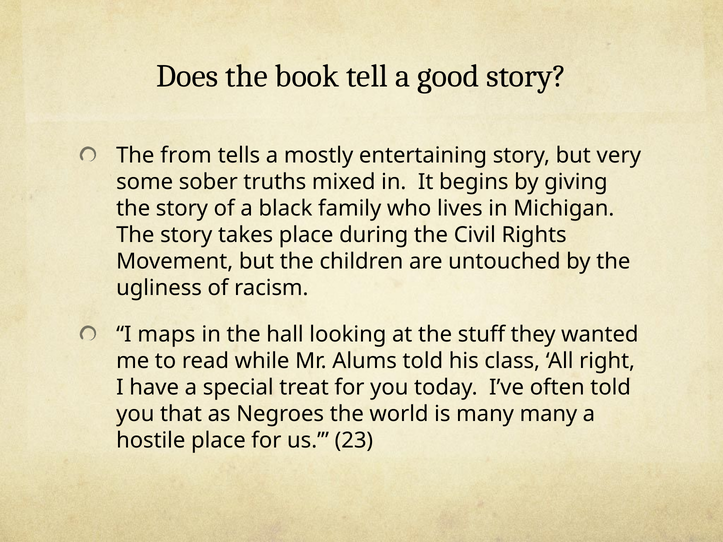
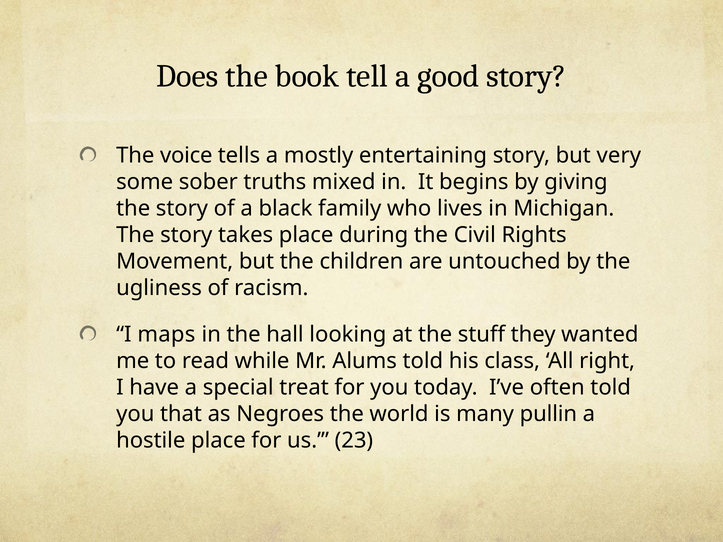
from: from -> voice
many many: many -> pullin
